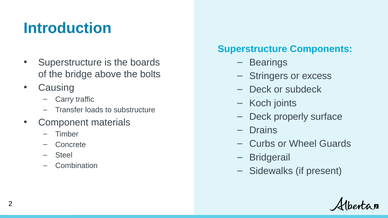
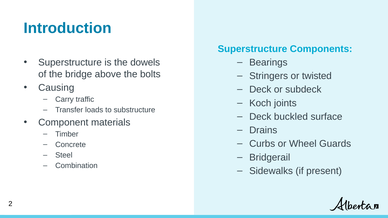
boards: boards -> dowels
excess: excess -> twisted
properly: properly -> buckled
